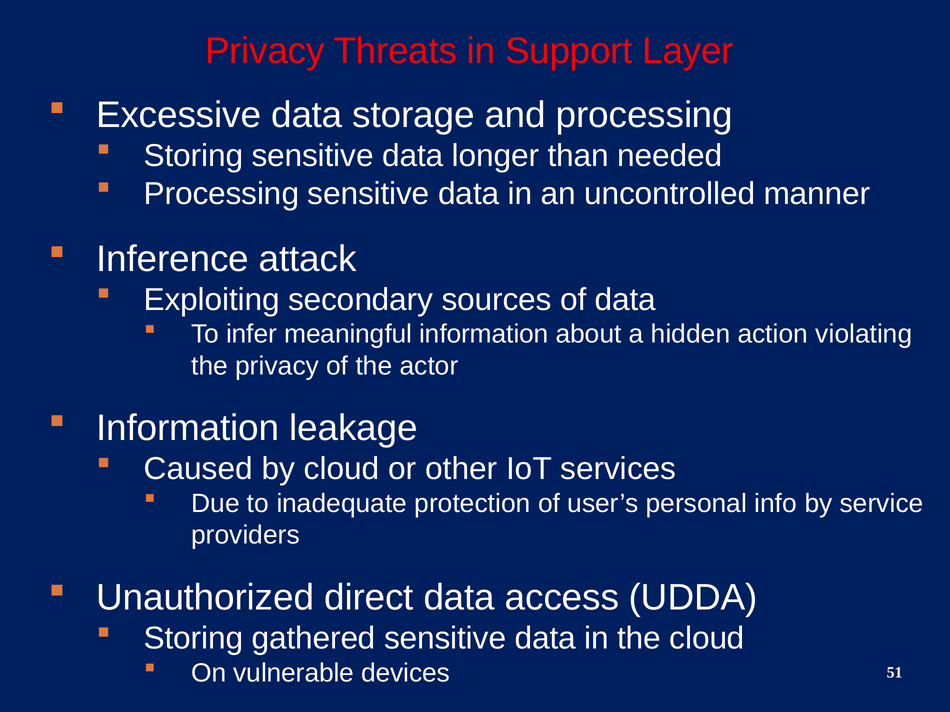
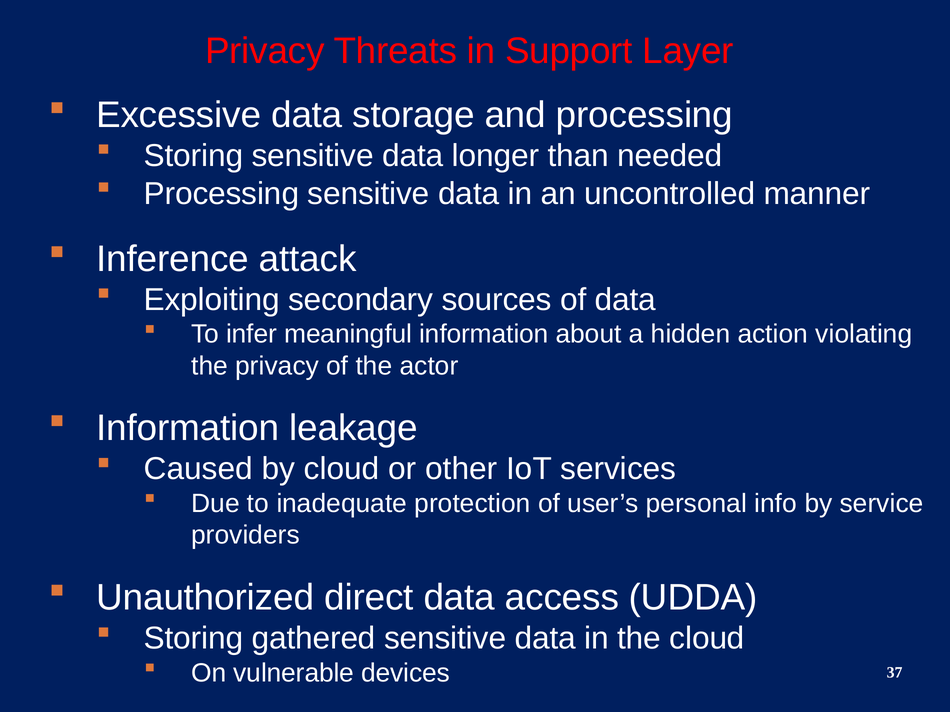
51: 51 -> 37
